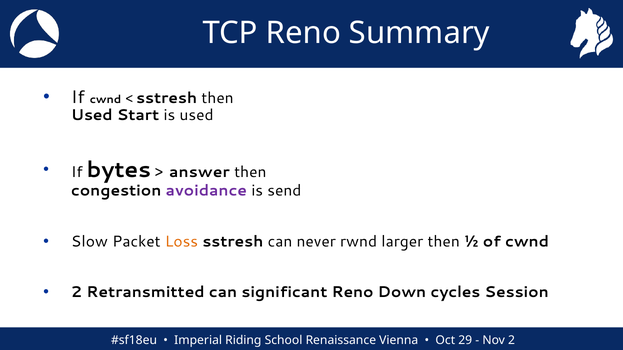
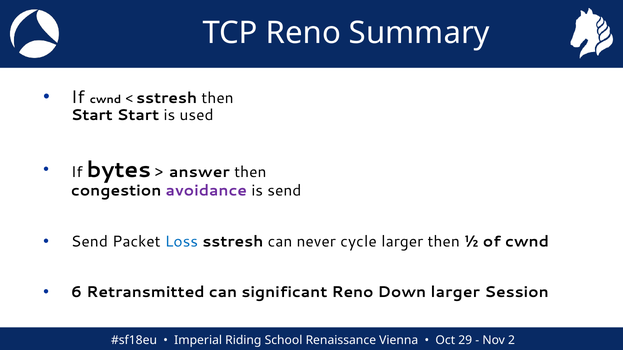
Used at (92, 116): Used -> Start
Slow at (89, 242): Slow -> Send
Loss colour: orange -> blue
rwnd: rwnd -> cycle
2 at (77, 293): 2 -> 6
Down cycles: cycles -> larger
